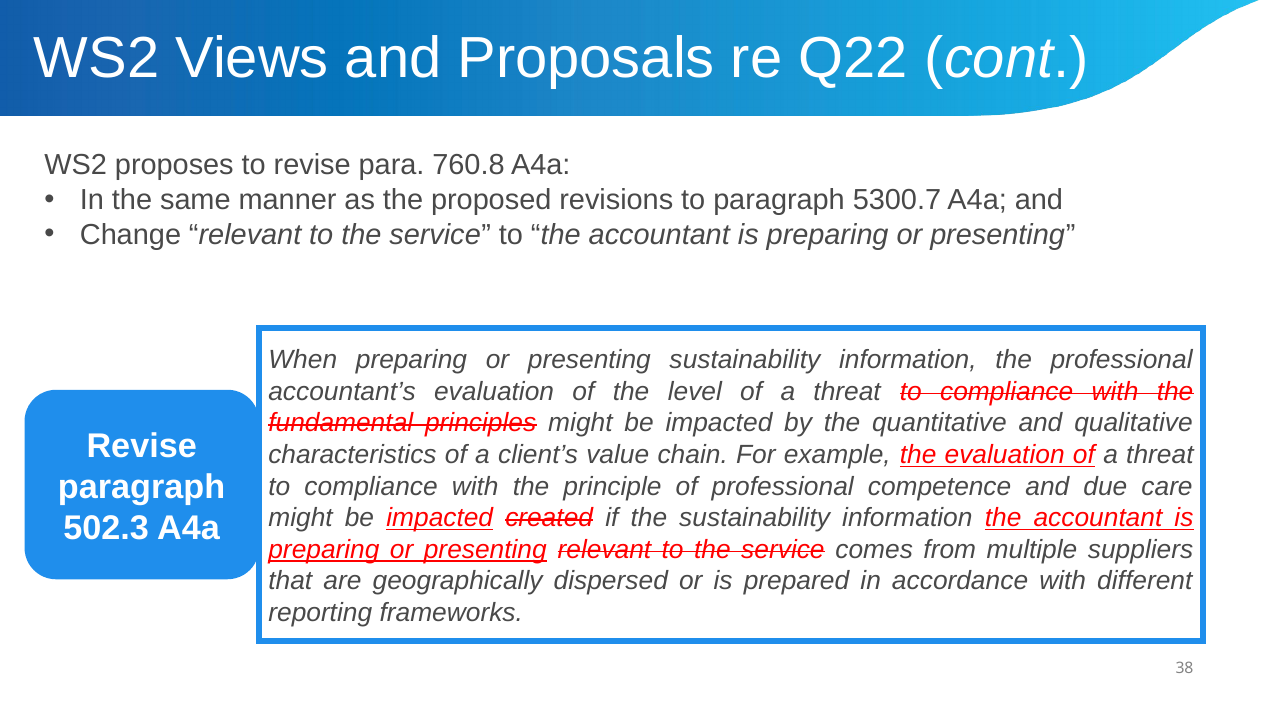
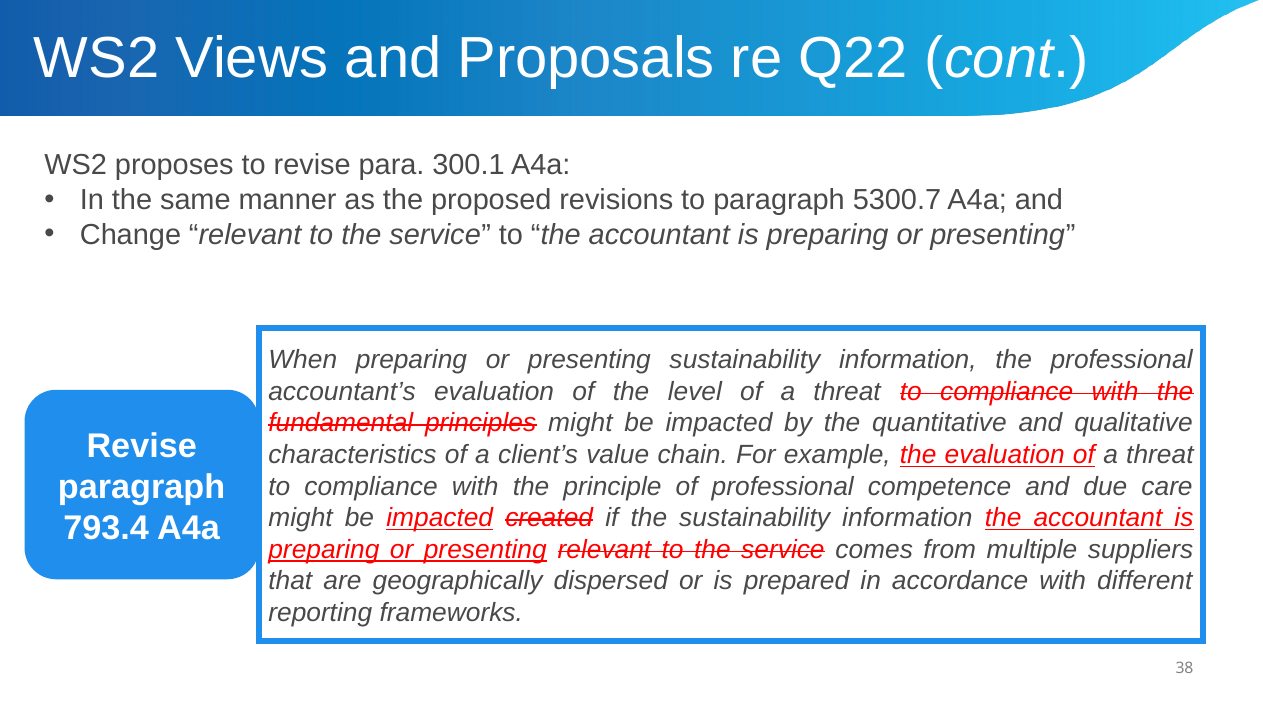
760.8: 760.8 -> 300.1
502.3: 502.3 -> 793.4
